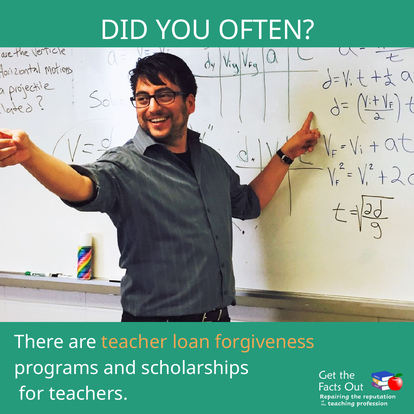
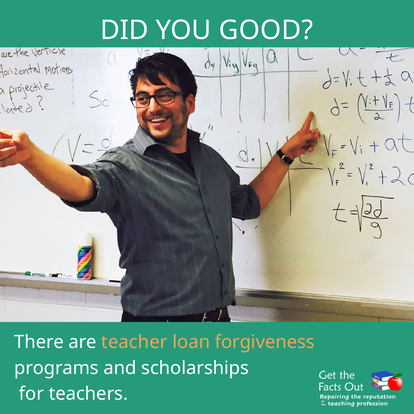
OFTEN: OFTEN -> GOOD
